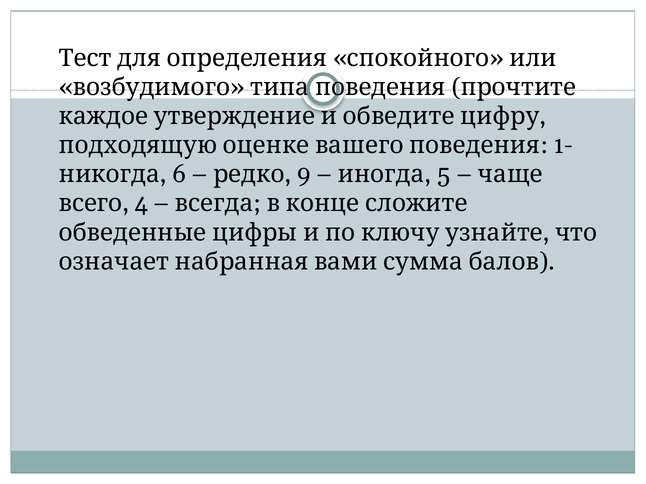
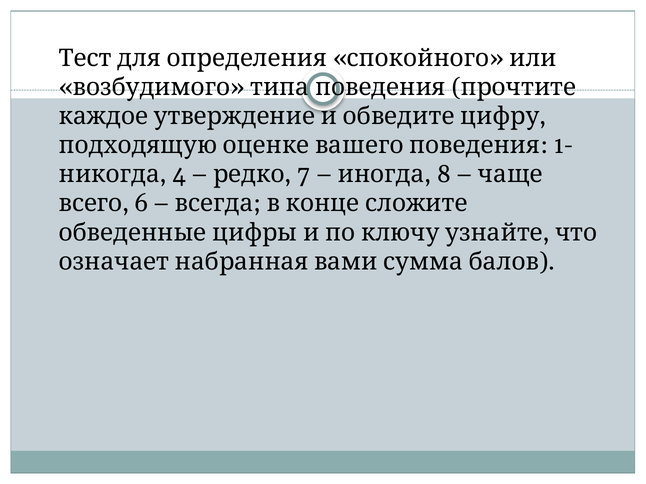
6: 6 -> 4
9: 9 -> 7
5: 5 -> 8
4: 4 -> 6
